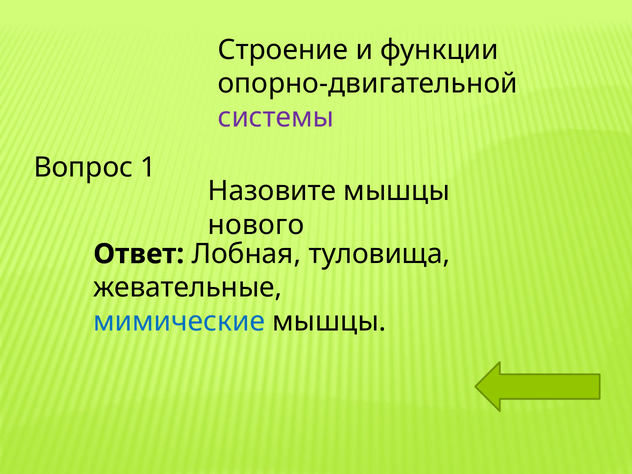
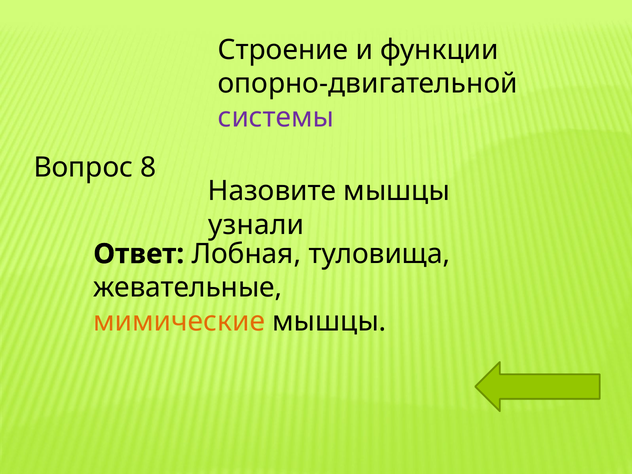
1: 1 -> 8
нового: нового -> узнали
мимические colour: blue -> orange
